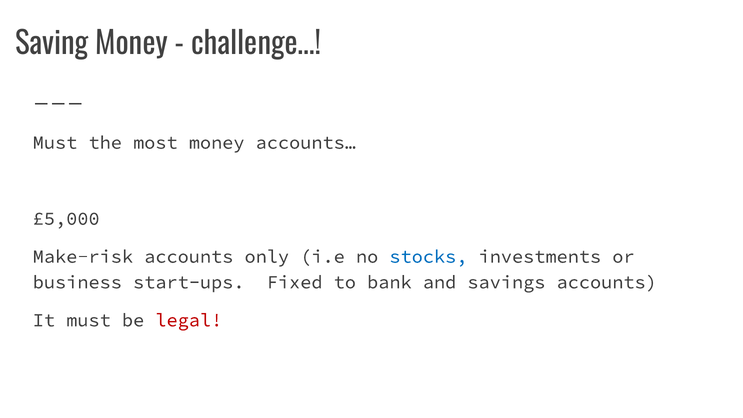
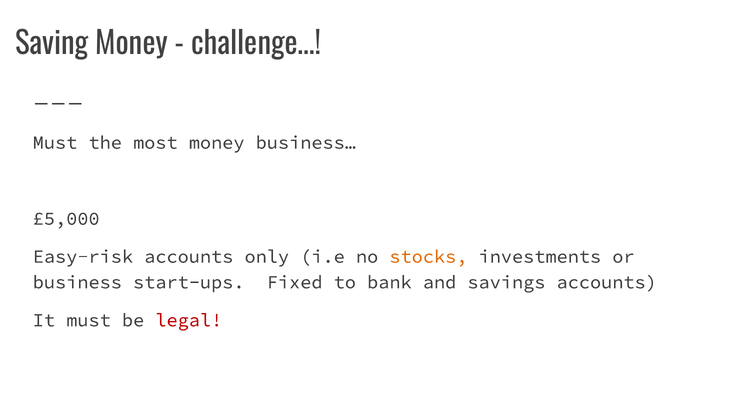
accounts…: accounts… -> business…
Make-risk: Make-risk -> Easy-risk
stocks colour: blue -> orange
